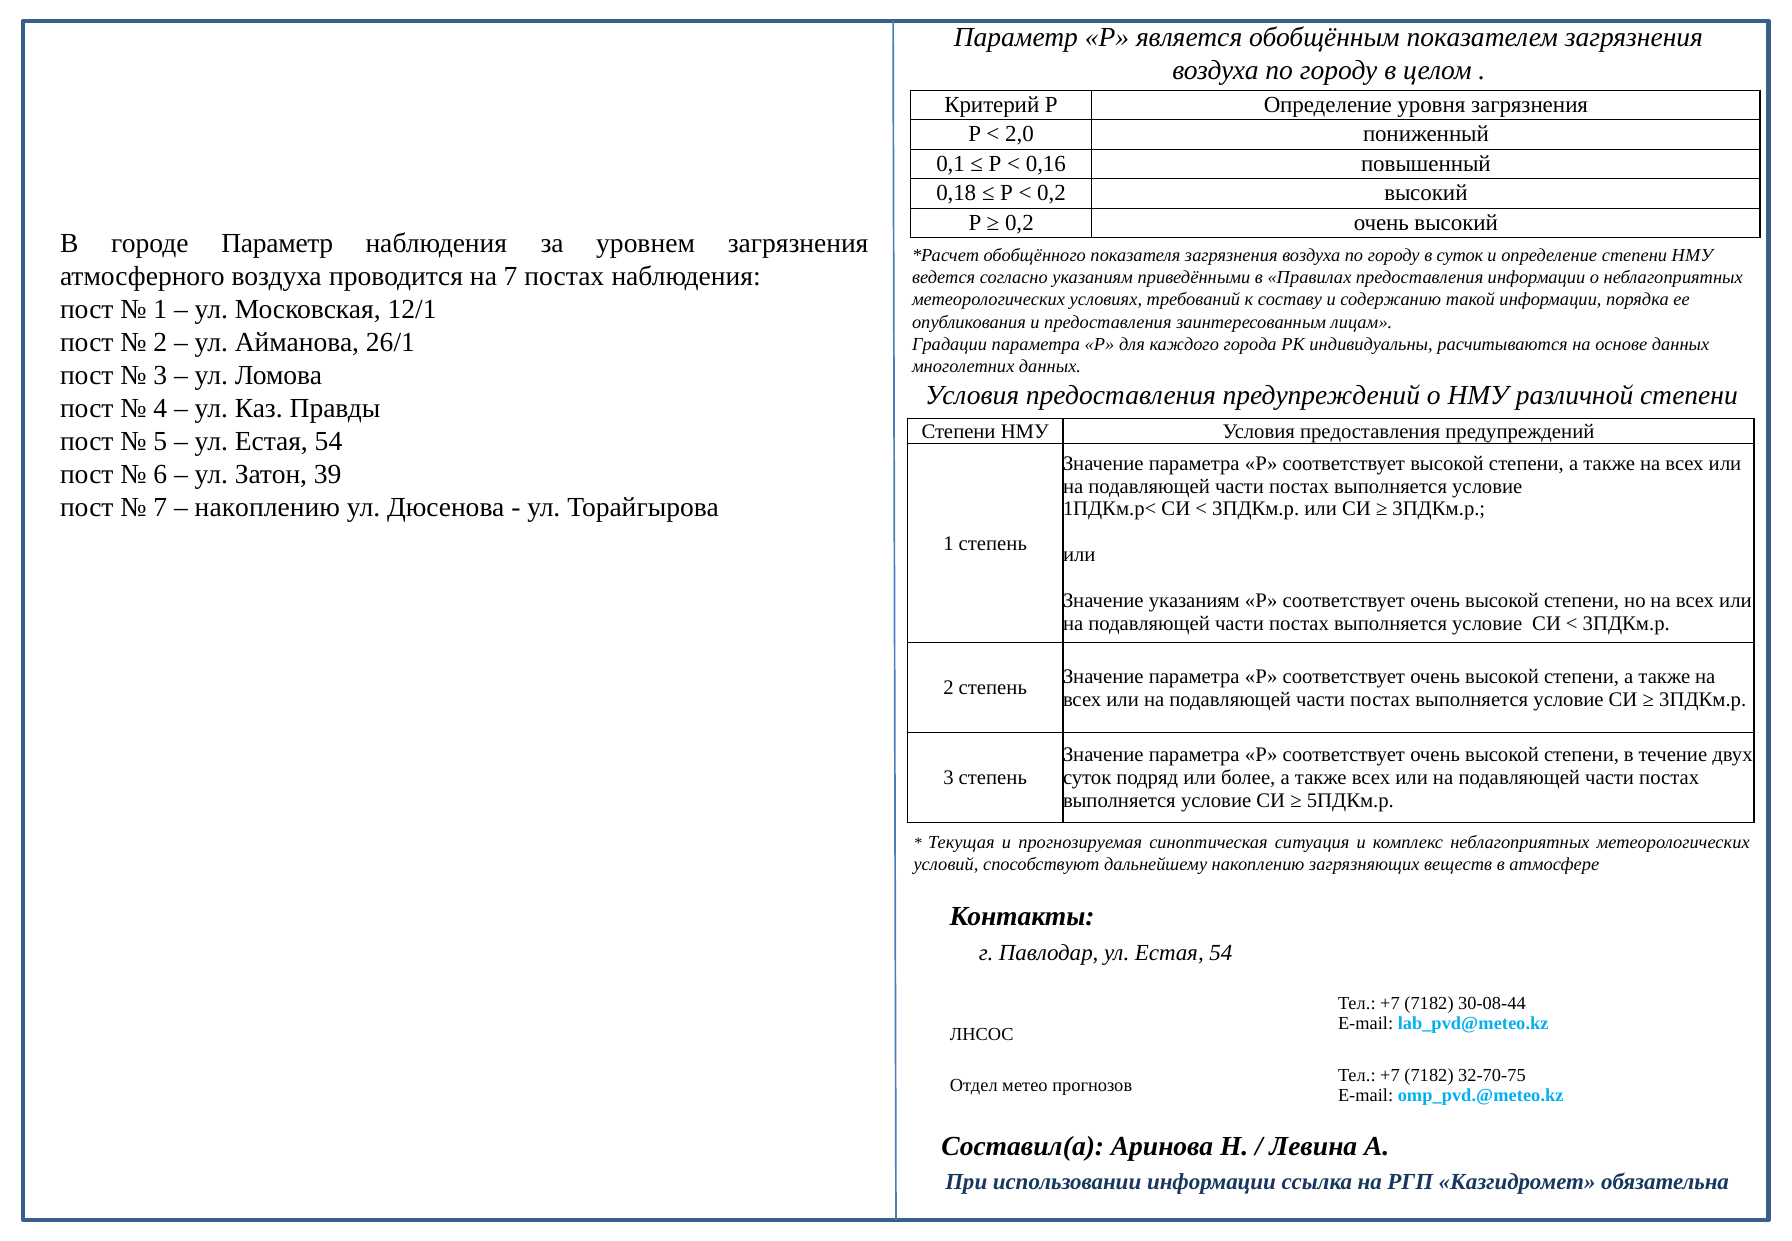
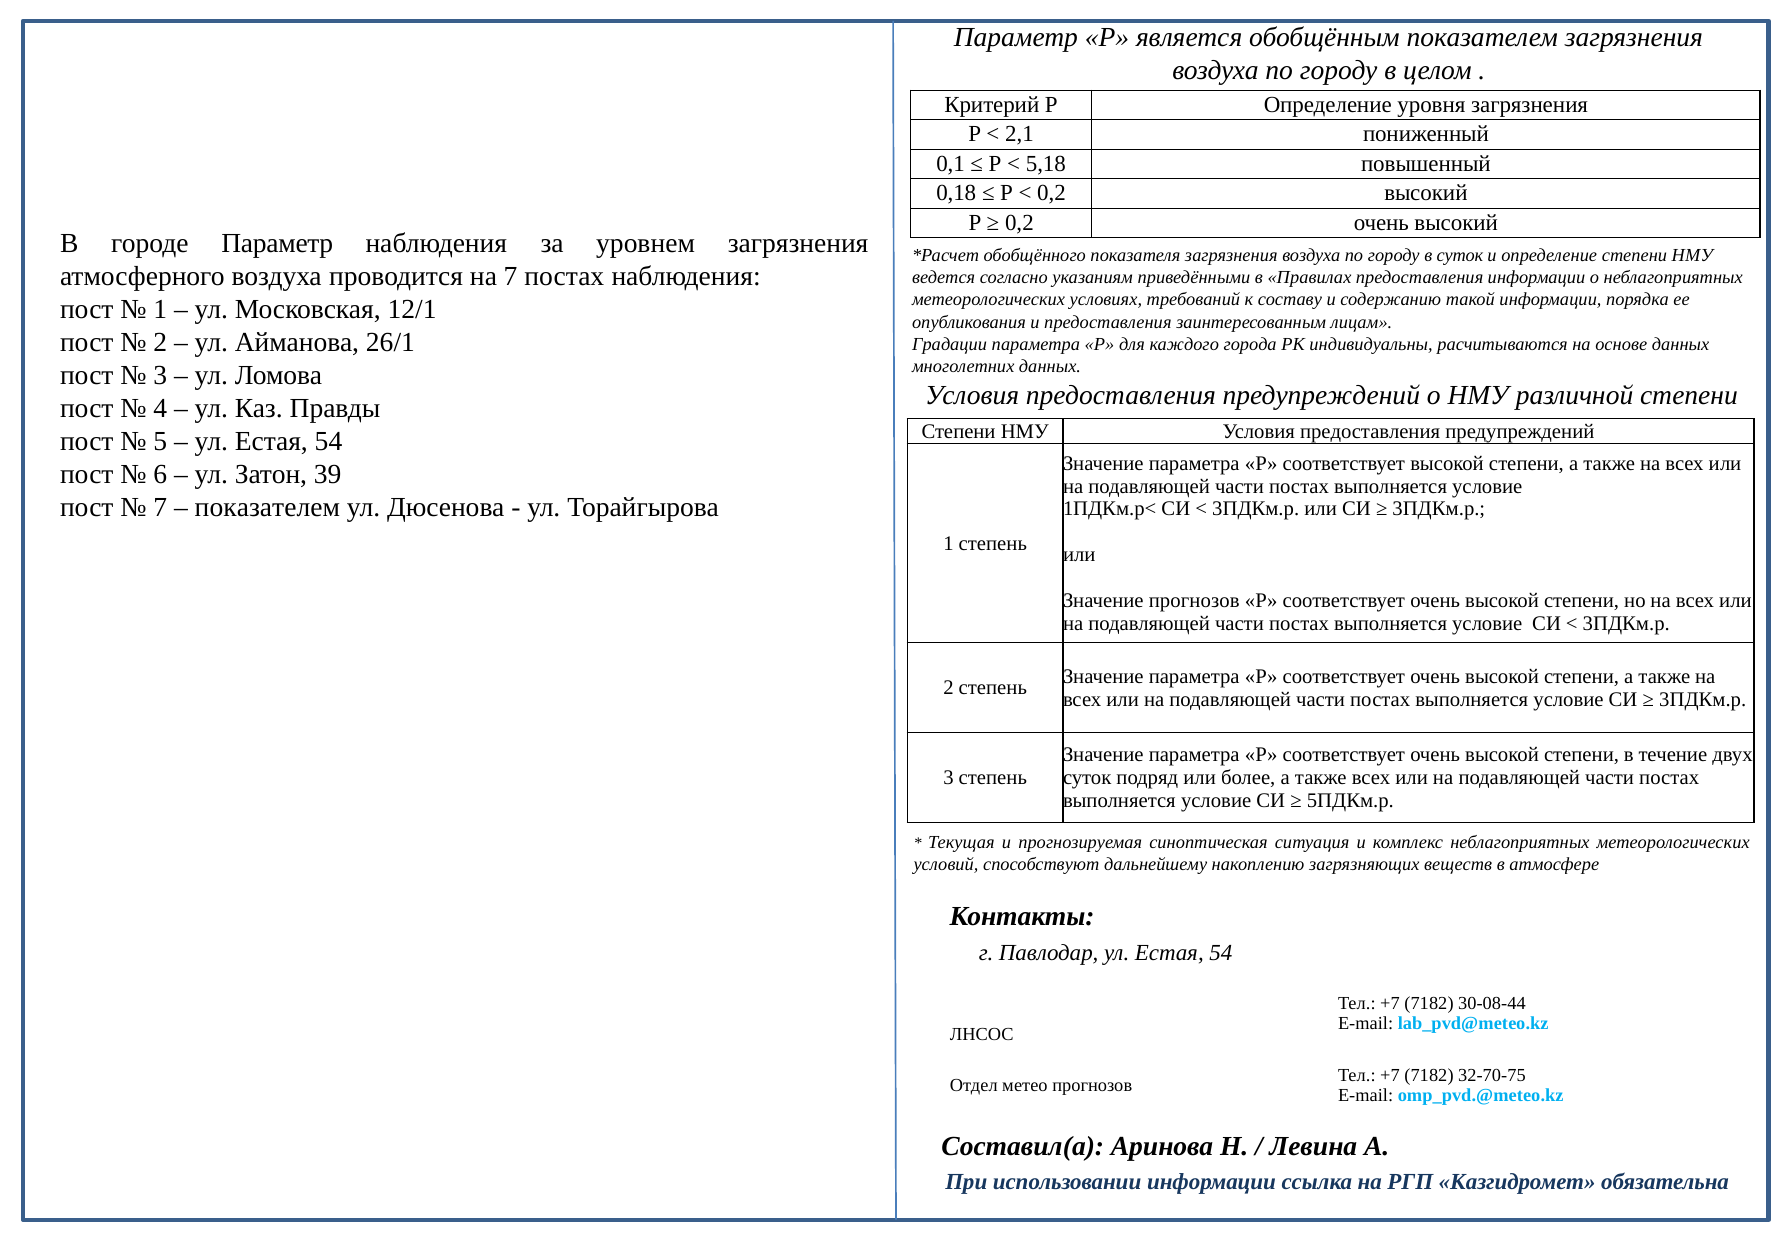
2,0: 2,0 -> 2,1
0,16: 0,16 -> 5,18
накоплению at (267, 508): накоплению -> показателем
Значение указаниям: указаниям -> прогнозов
